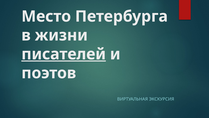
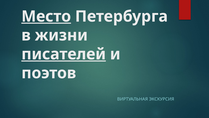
Место underline: none -> present
